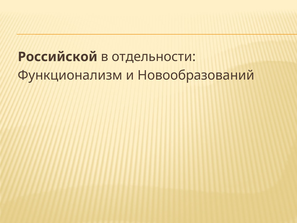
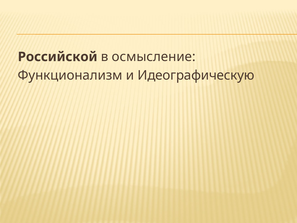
отдельности: отдельности -> осмысление
Новообразований: Новообразований -> Идеографическую
